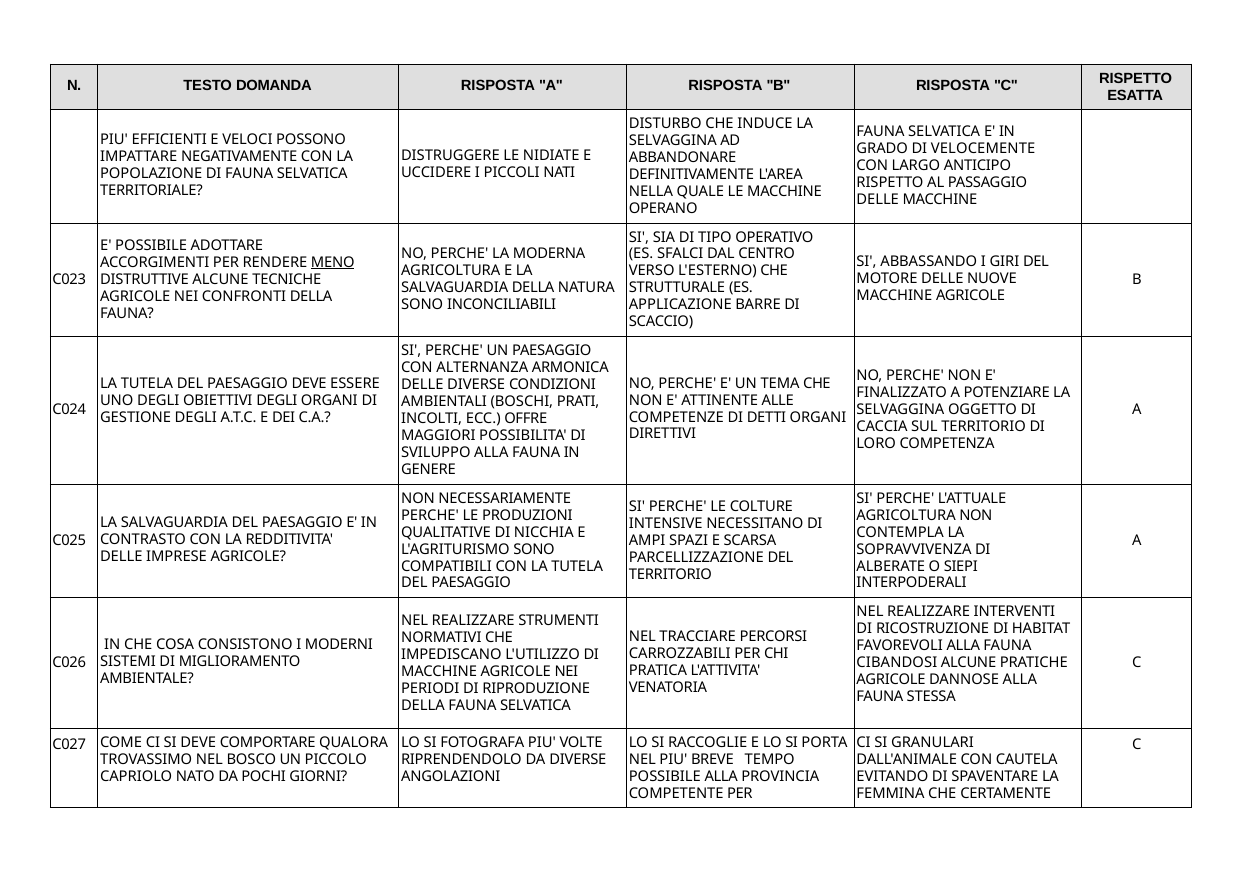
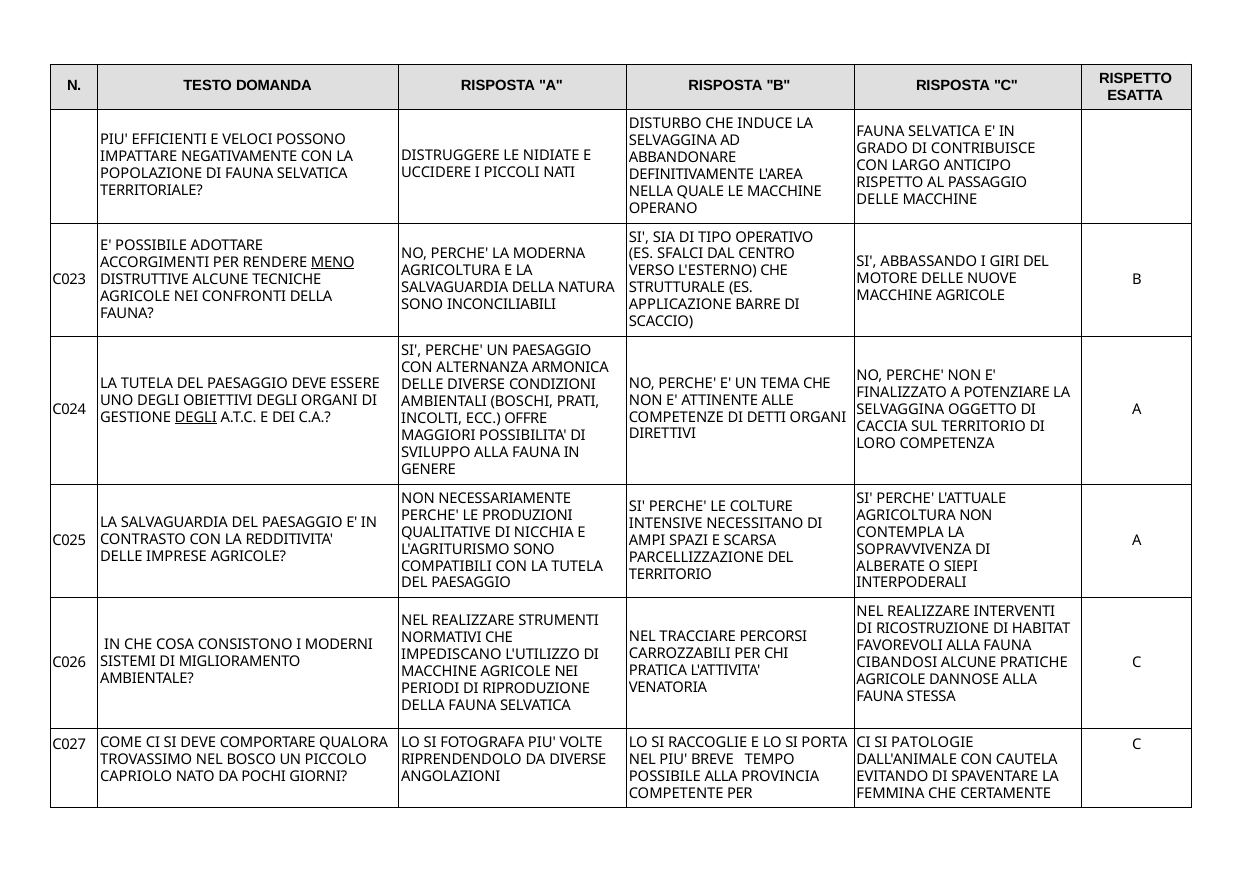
VELOCEMENTE: VELOCEMENTE -> CONTRIBUISCE
DEGLI at (196, 417) underline: none -> present
GRANULARI: GRANULARI -> PATOLOGIE
